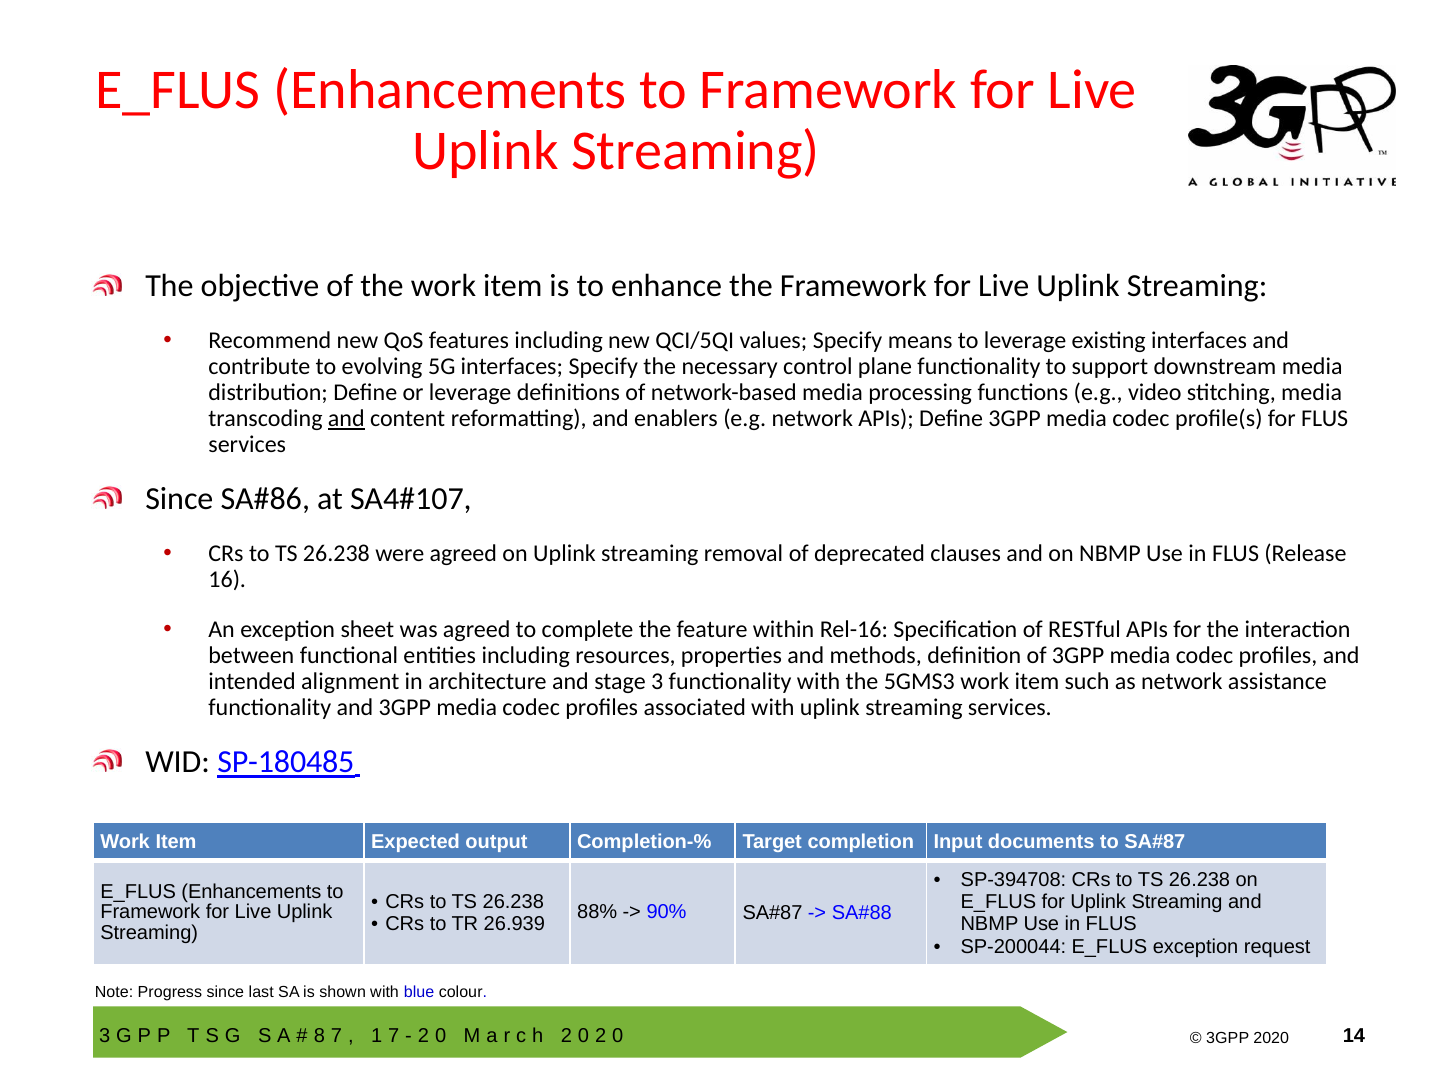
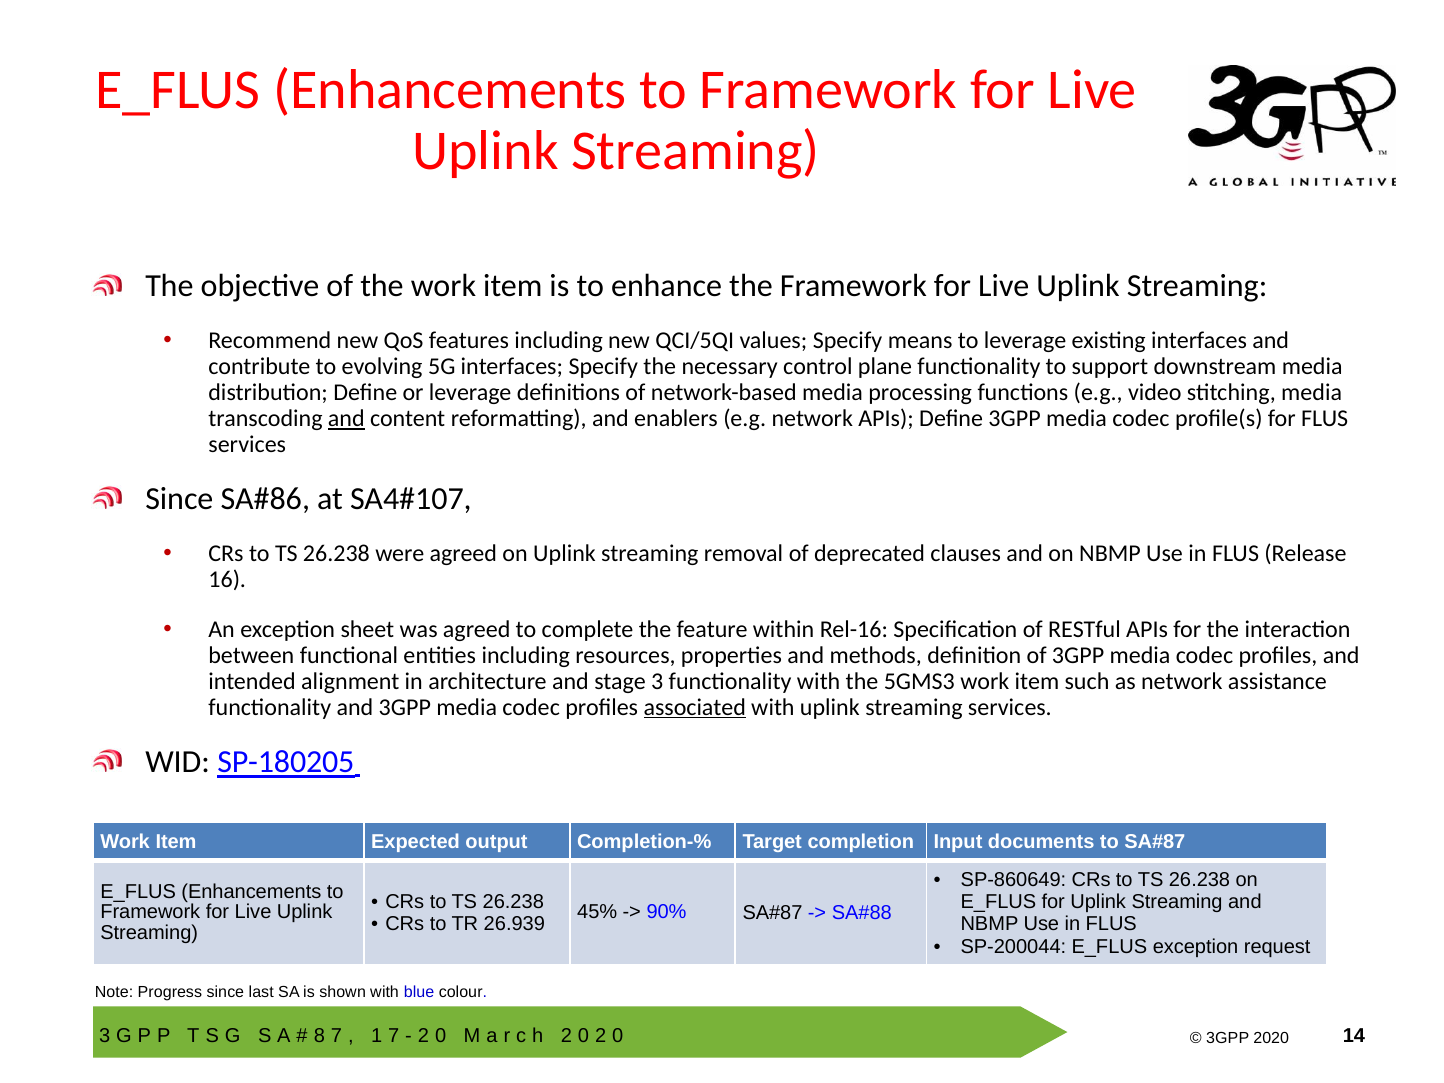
associated underline: none -> present
SP-180485: SP-180485 -> SP-180205
SP-394708: SP-394708 -> SP-860649
88%: 88% -> 45%
